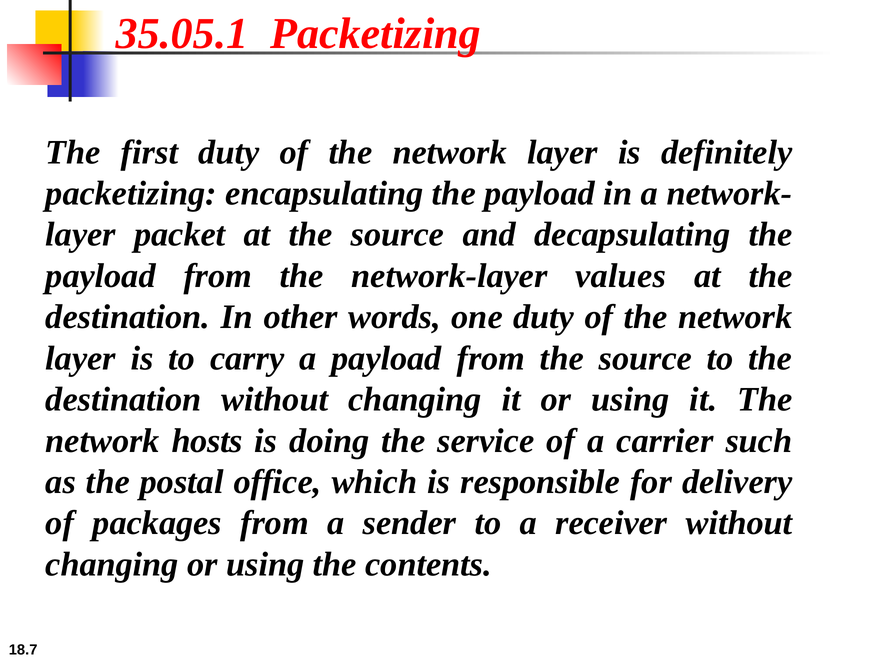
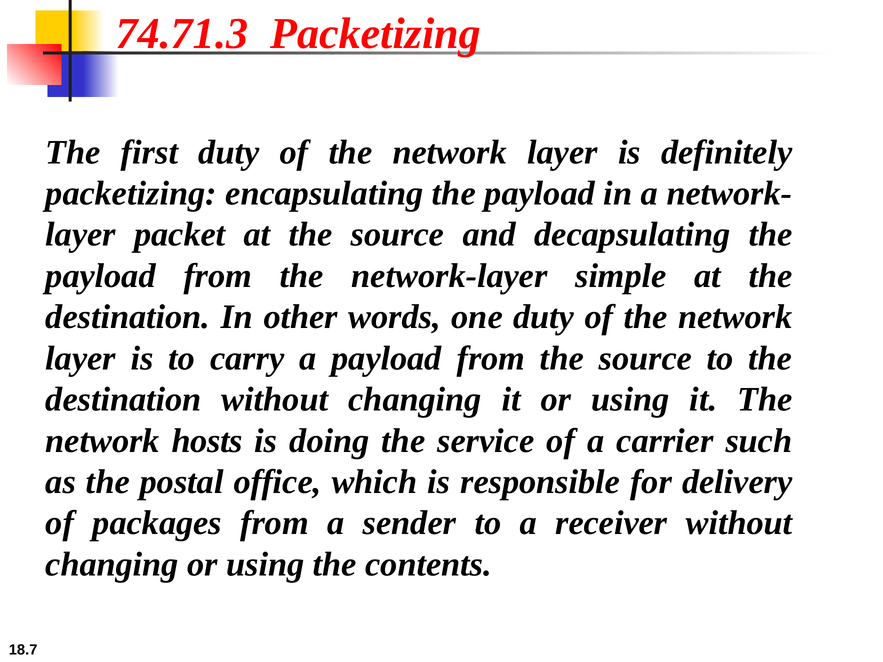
35.05.1: 35.05.1 -> 74.71.3
values: values -> simple
